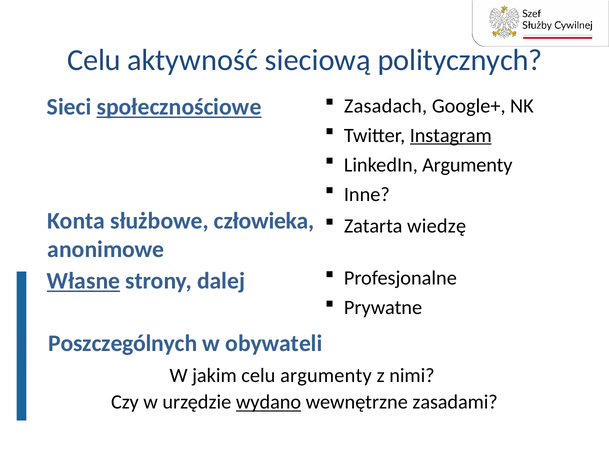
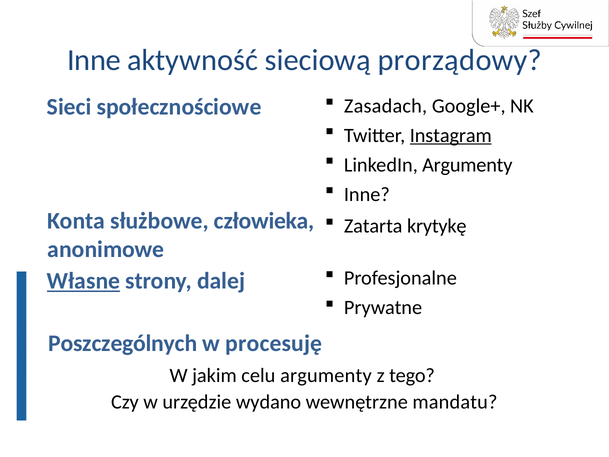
Celu at (94, 60): Celu -> Inne
politycznych: politycznych -> prorządowy
społecznościowe underline: present -> none
wiedzę: wiedzę -> krytykę
obywateli: obywateli -> procesuję
nimi: nimi -> tego
wydano underline: present -> none
zasadami: zasadami -> mandatu
